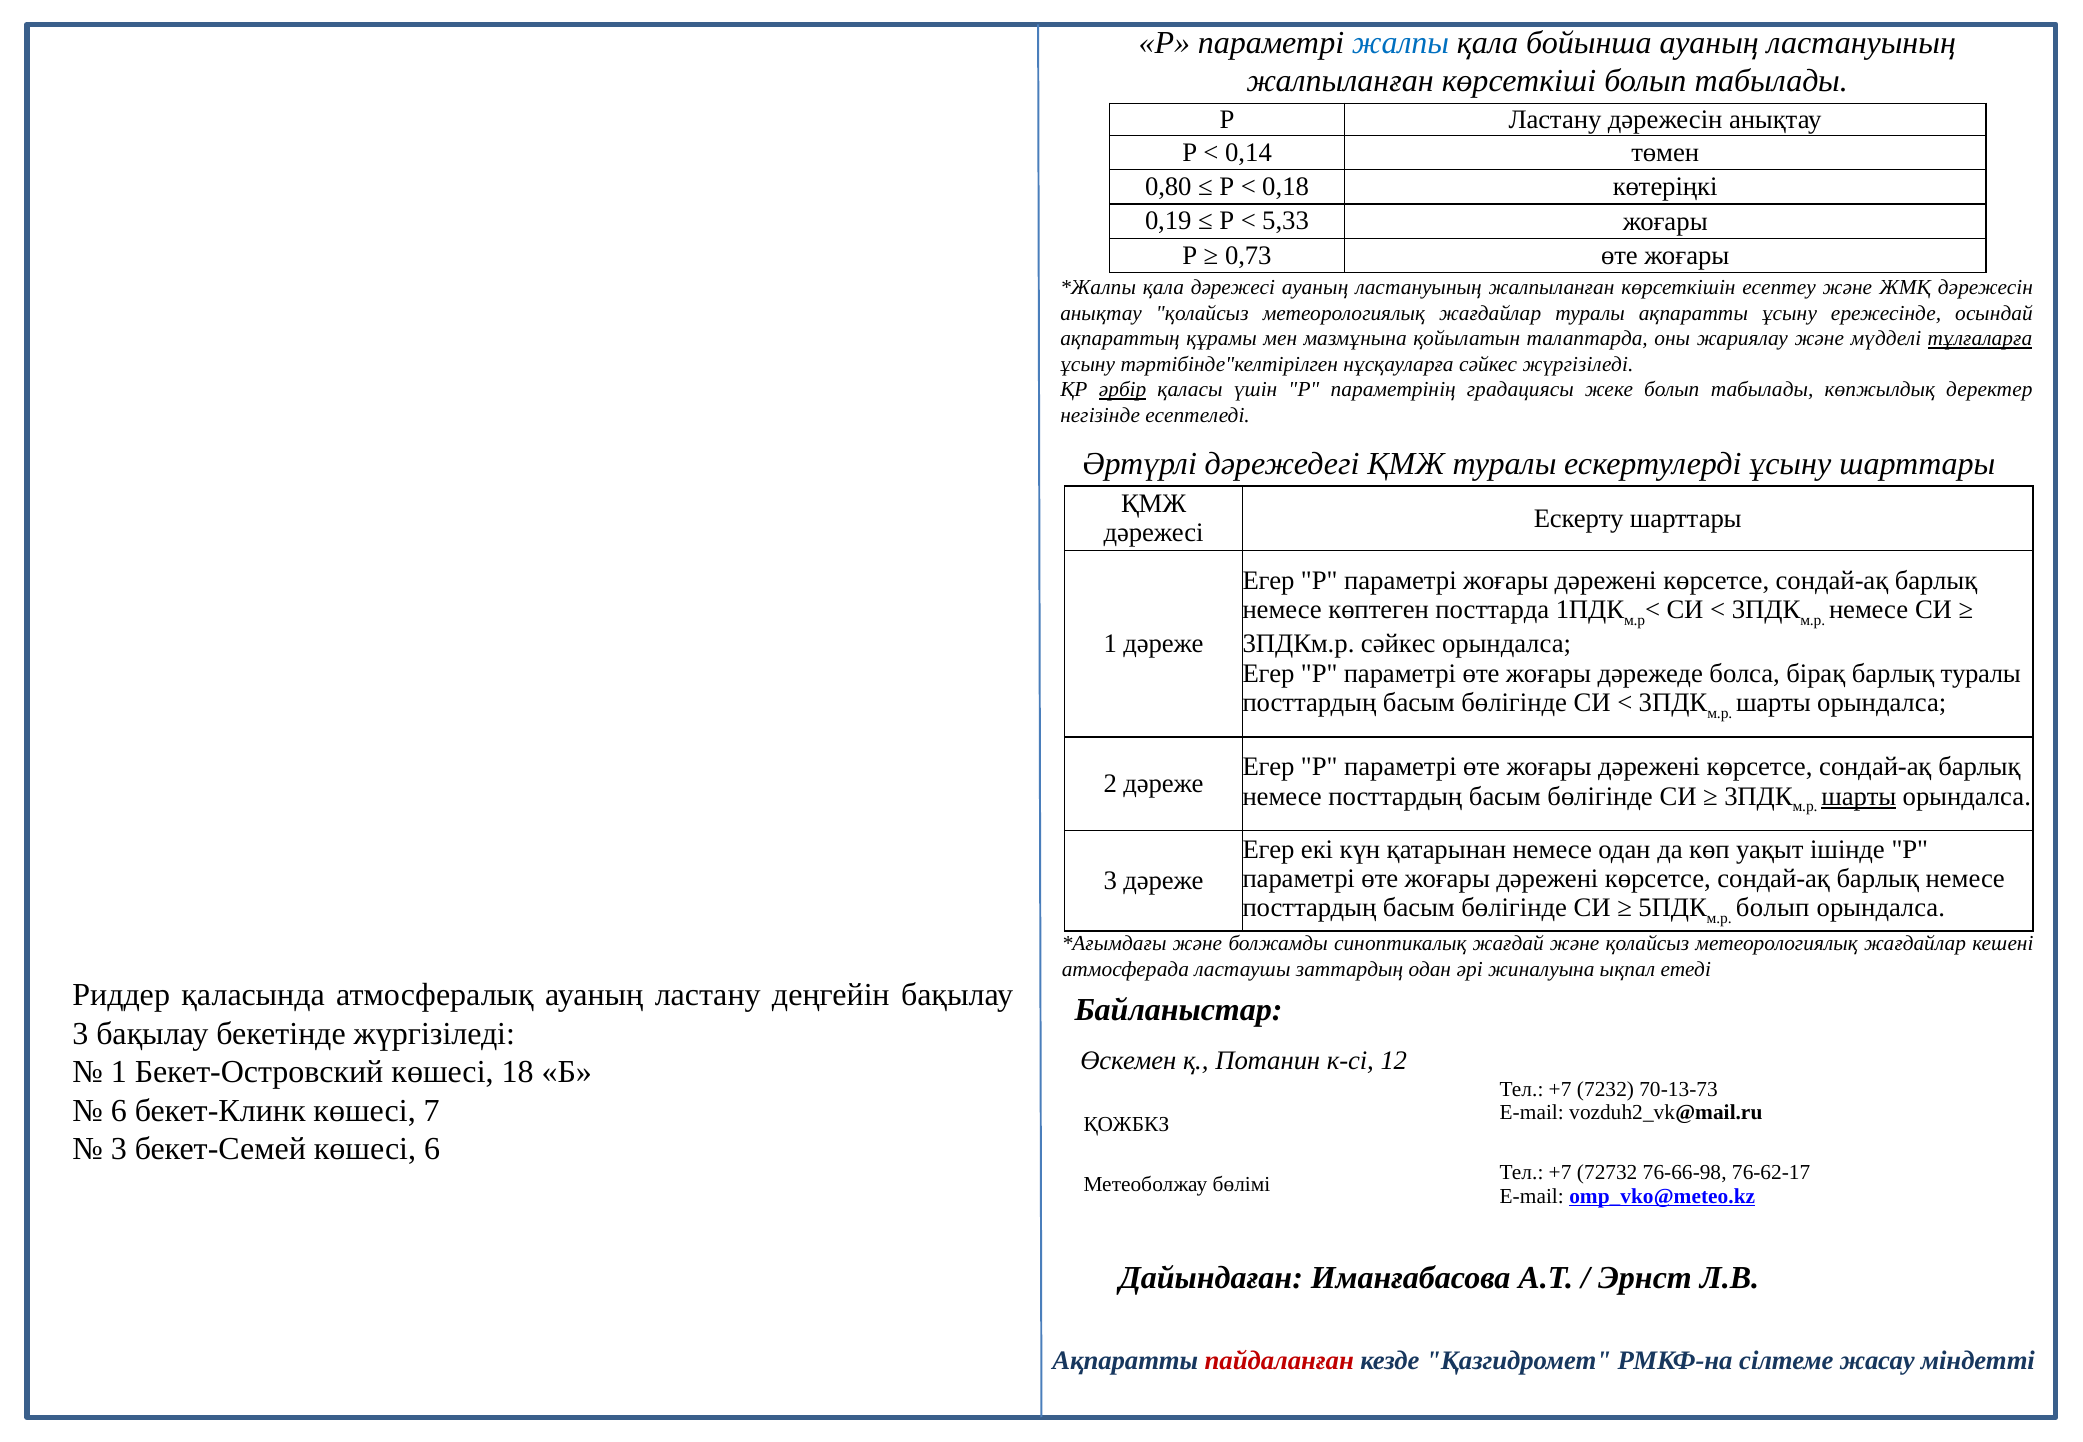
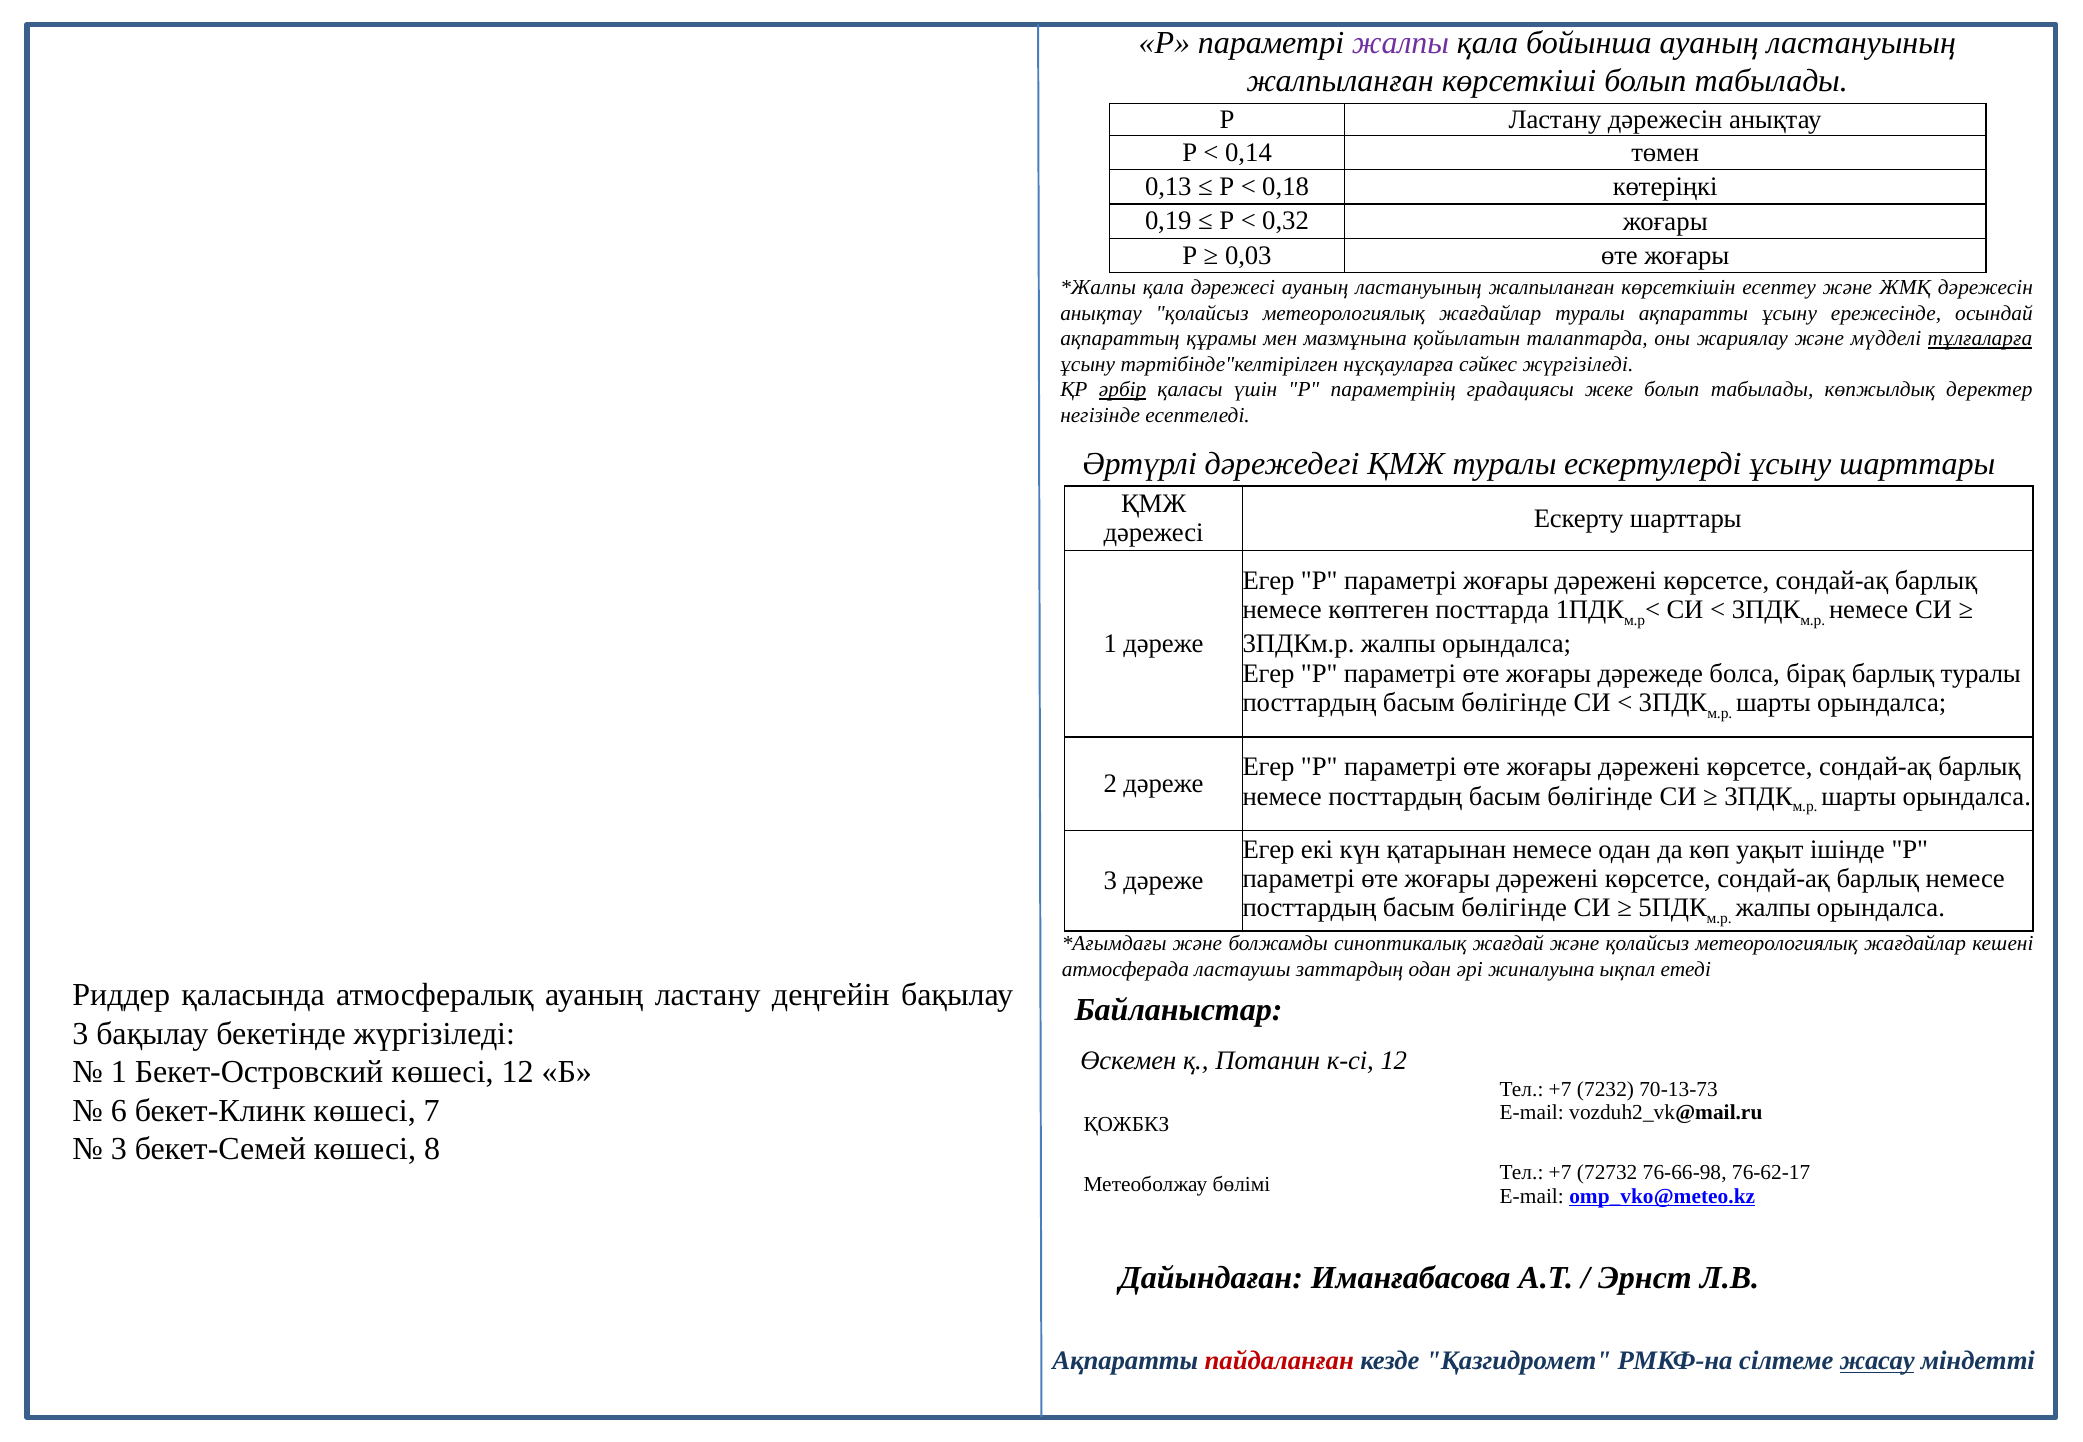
жалпы at (1401, 43) colour: blue -> purple
0,80: 0,80 -> 0,13
5,33: 5,33 -> 0,32
0,73: 0,73 -> 0,03
3ПДКм.р сәйкес: сәйкес -> жалпы
шарты at (1859, 796) underline: present -> none
болып at (1773, 908): болып -> жалпы
көшесі 18: 18 -> 12
көшесі 6: 6 -> 8
жасау underline: none -> present
